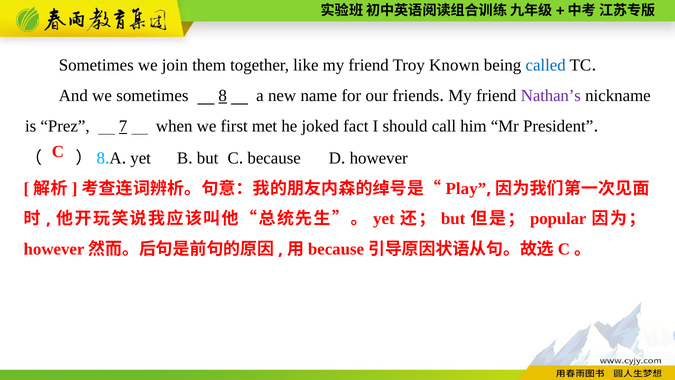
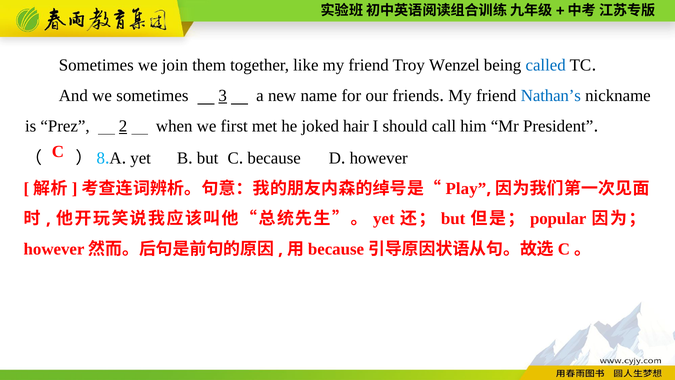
Known: Known -> Wenzel
8: 8 -> 3
Nathan’s colour: purple -> blue
7: 7 -> 2
fact: fact -> hair
